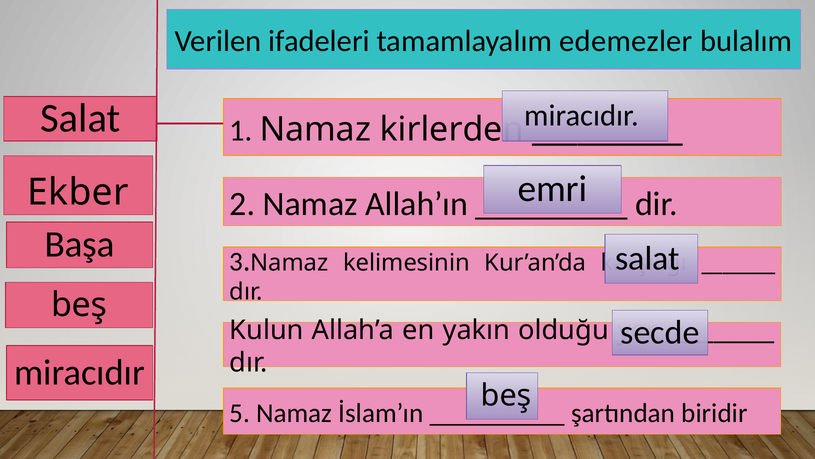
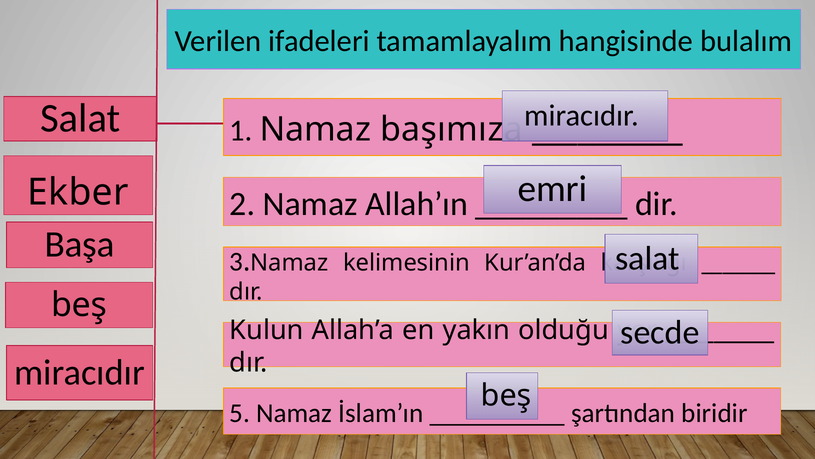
edemezler: edemezler -> hangisinde
kirlerden: kirlerden -> başımıza
